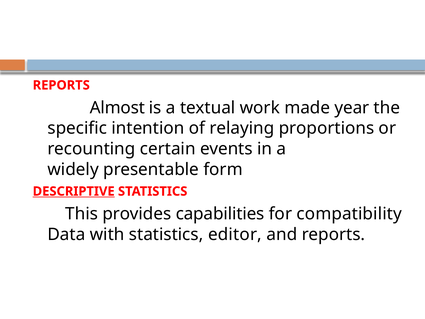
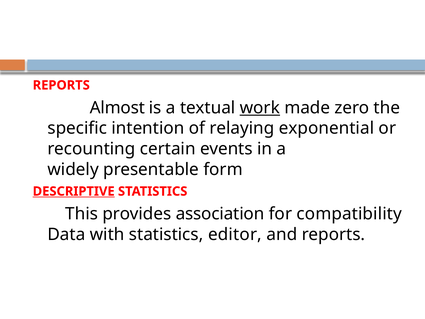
work underline: none -> present
year: year -> zero
proportions: proportions -> exponential
capabilities: capabilities -> association
